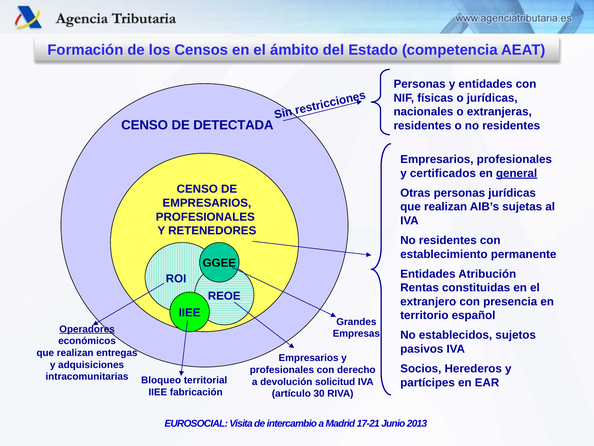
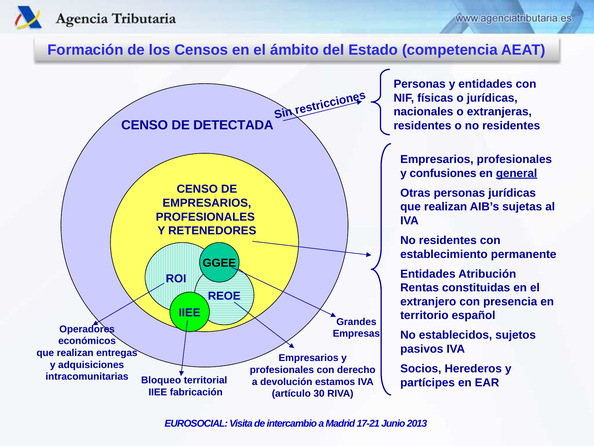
certificados: certificados -> confusiones
Operadores underline: present -> none
solicitud: solicitud -> estamos
